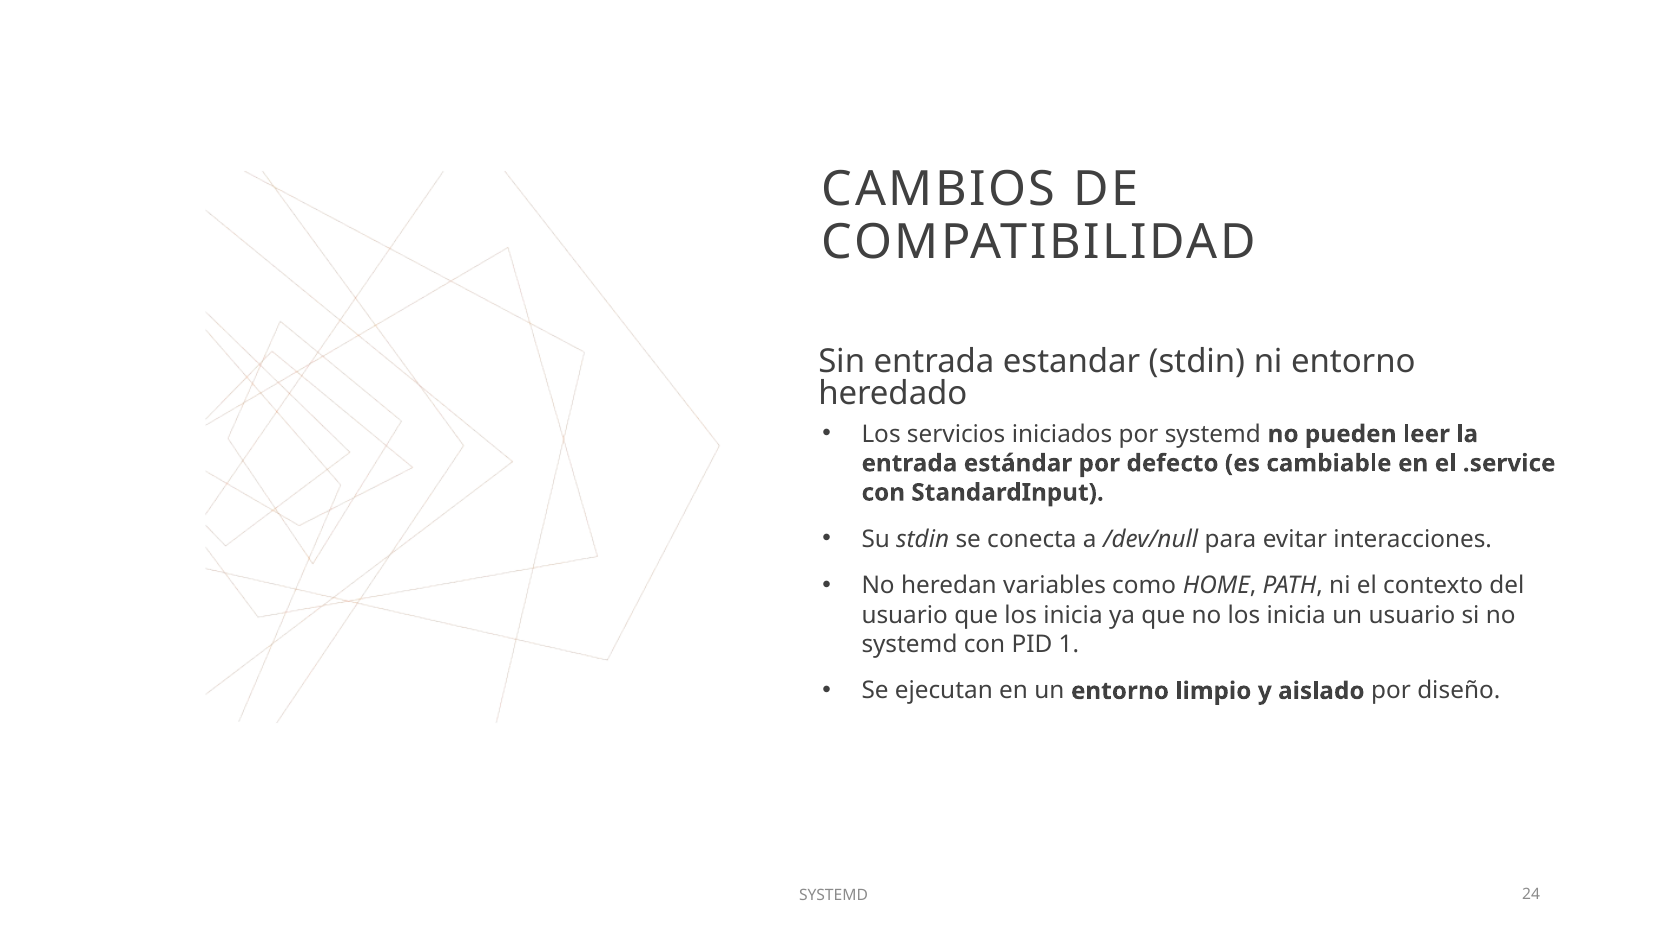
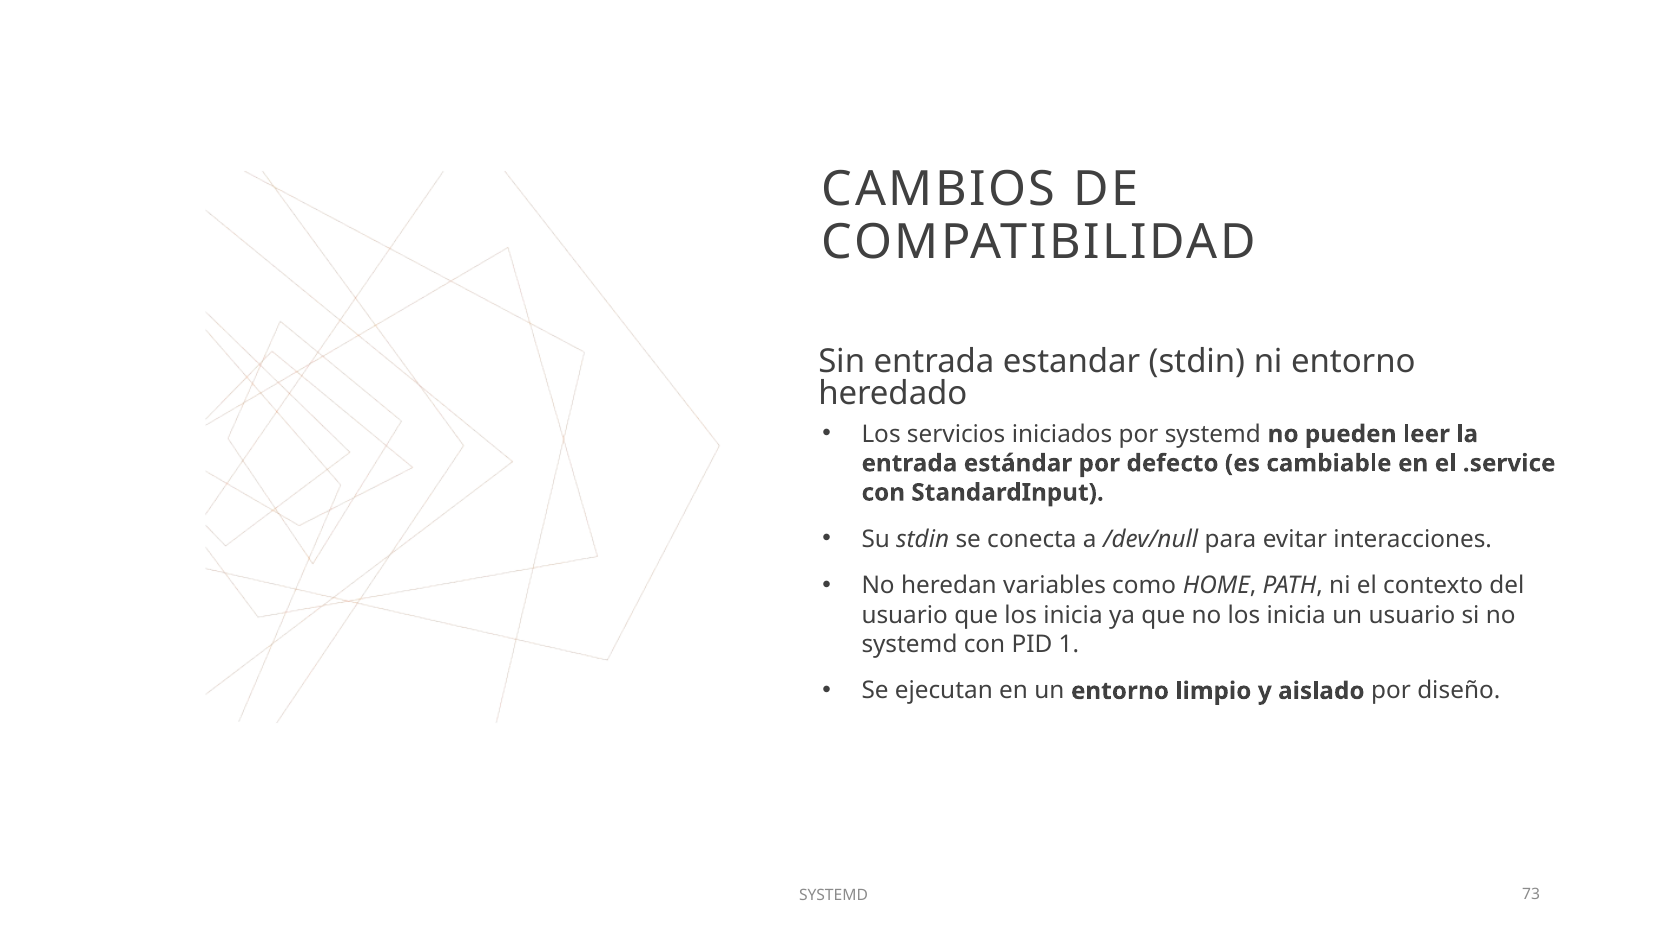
24: 24 -> 73
